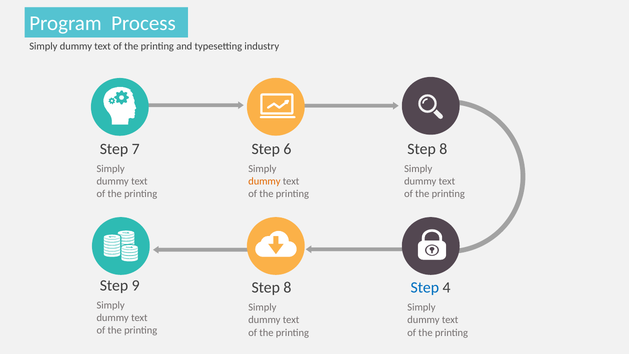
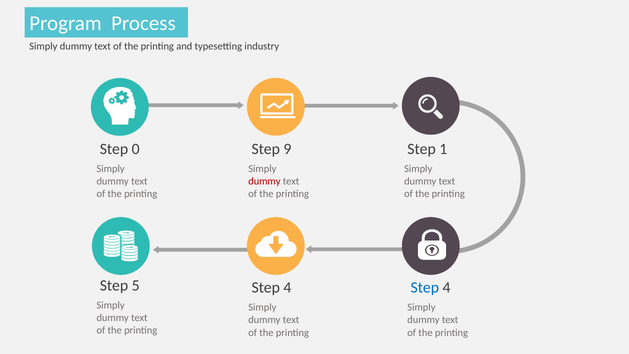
7: 7 -> 0
6: 6 -> 9
8 at (443, 149): 8 -> 1
dummy at (264, 181) colour: orange -> red
9: 9 -> 5
8 at (287, 288): 8 -> 4
